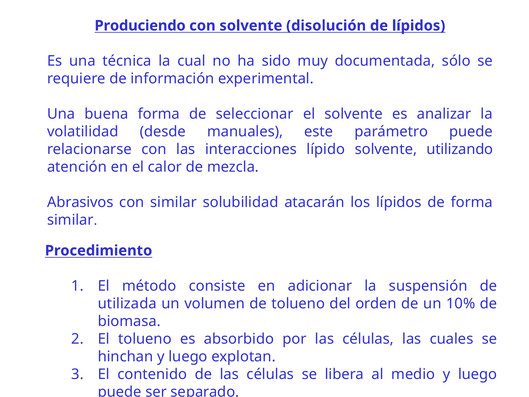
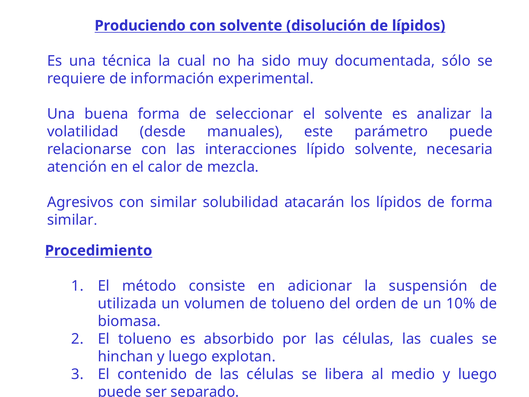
utilizando: utilizando -> necesaria
Abrasivos: Abrasivos -> Agresivos
